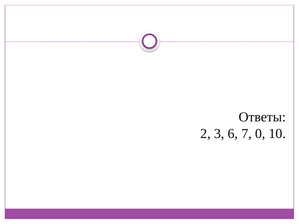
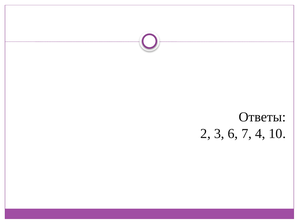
0: 0 -> 4
